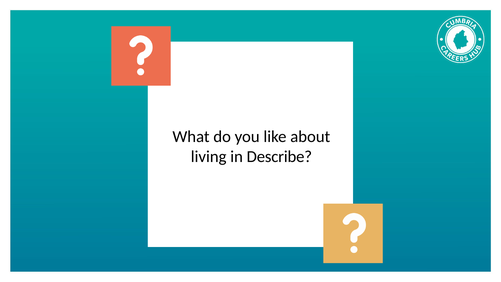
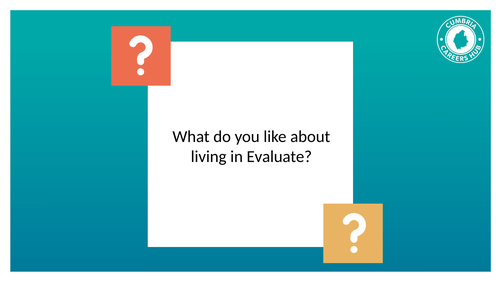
Describe: Describe -> Evaluate
